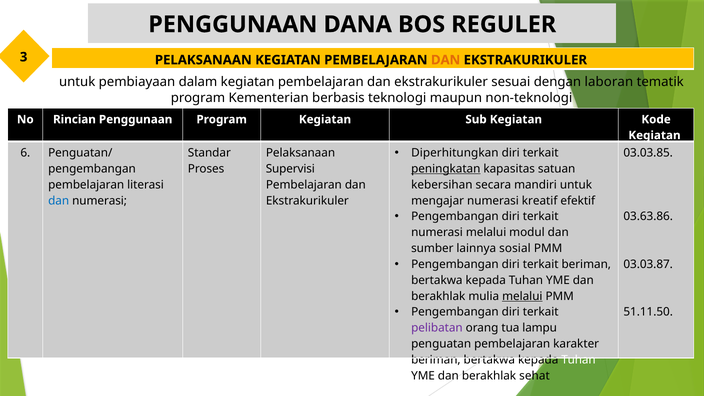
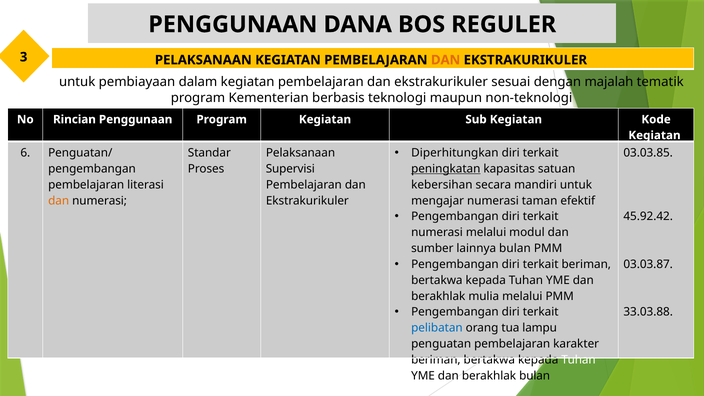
laboran: laboran -> majalah
dan at (59, 201) colour: blue -> orange
kreatif: kreatif -> taman
03.63.86: 03.63.86 -> 45.92.42
lainnya sosial: sosial -> bulan
melalui at (522, 296) underline: present -> none
51.11.50: 51.11.50 -> 33.03.88
pelibatan colour: purple -> blue
berakhlak sehat: sehat -> bulan
